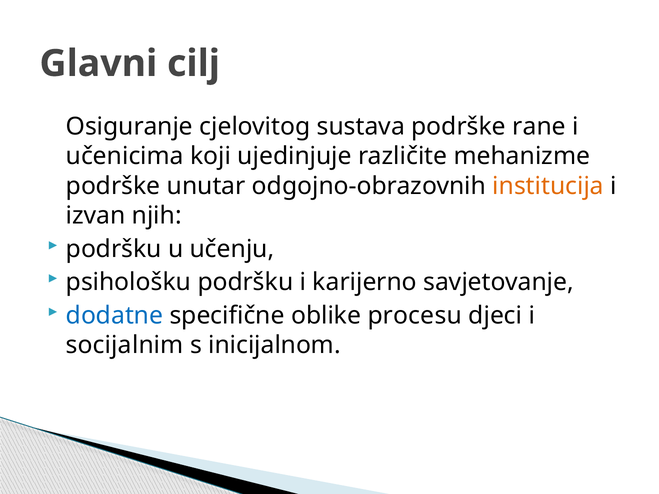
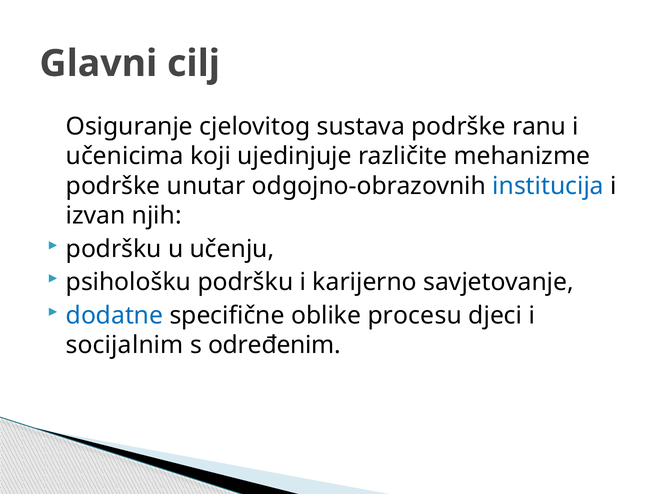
rane: rane -> ranu
institucija colour: orange -> blue
inicijalnom: inicijalnom -> određenim
